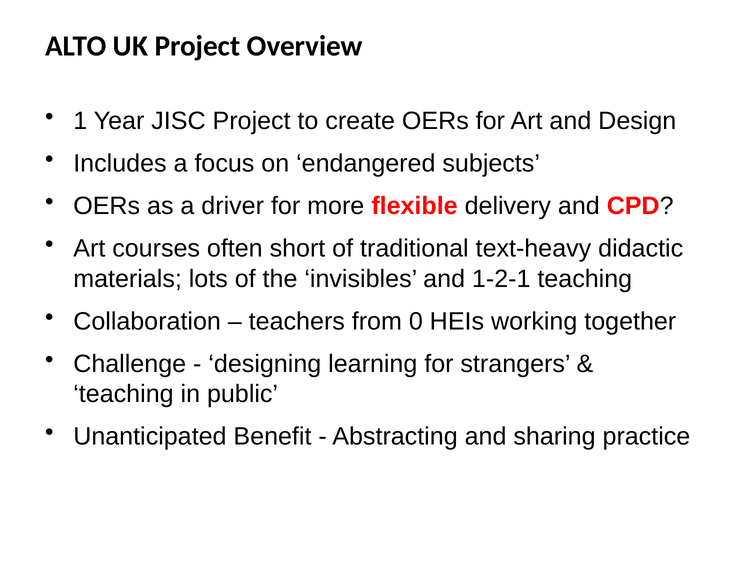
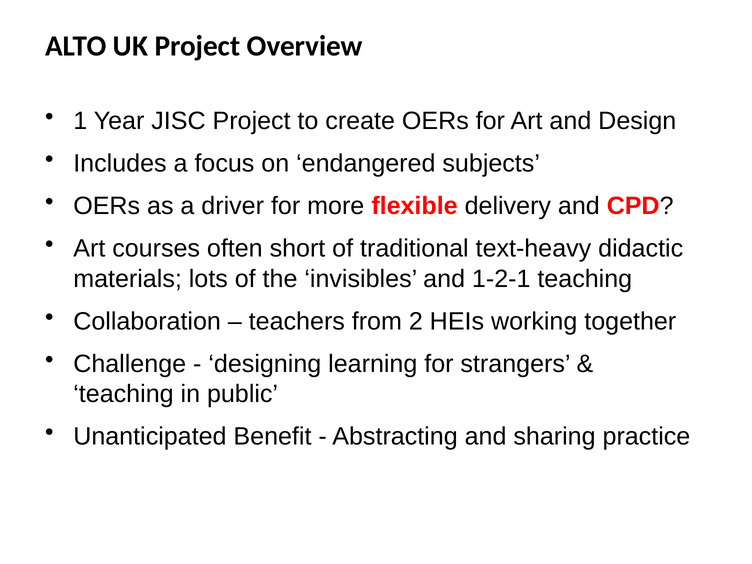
0: 0 -> 2
